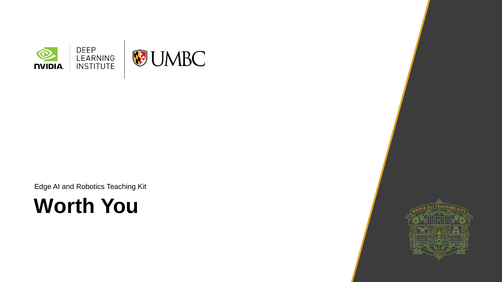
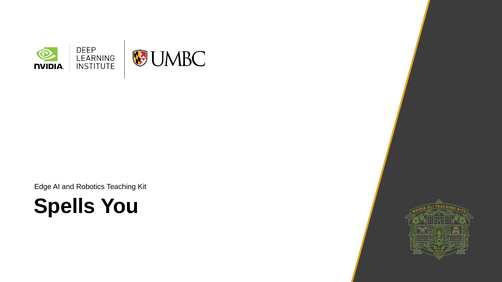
Worth: Worth -> Spells
